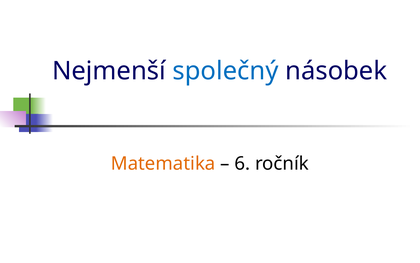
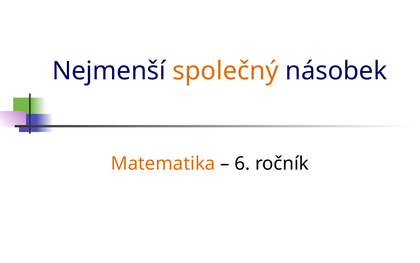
společný colour: blue -> orange
